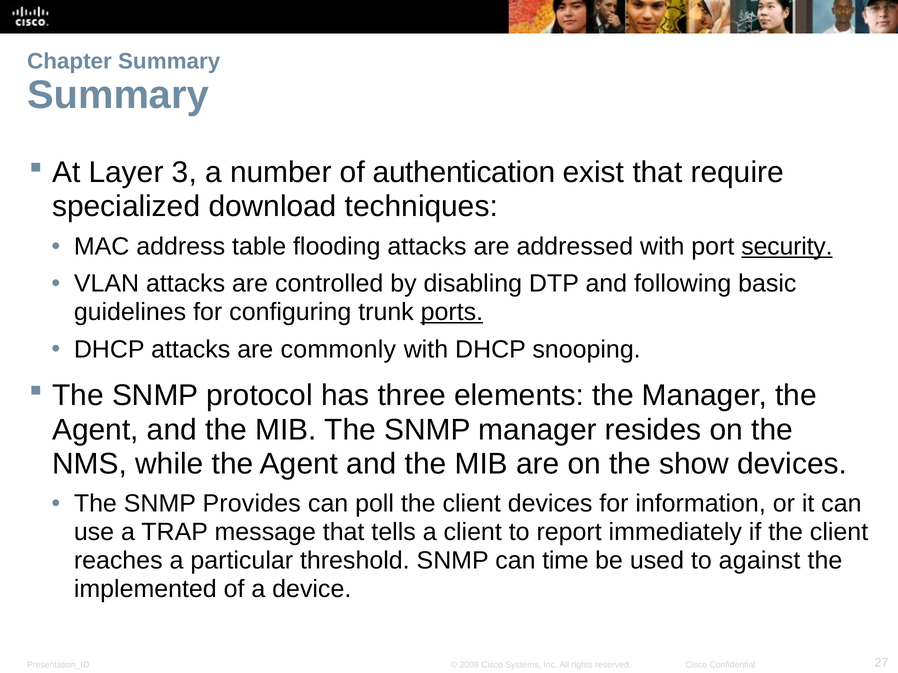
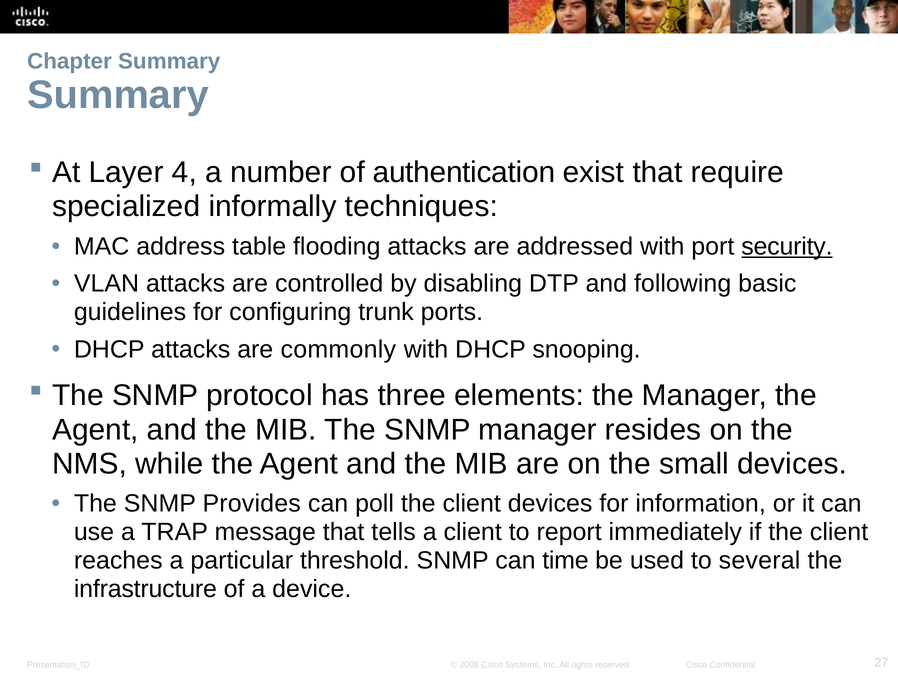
3: 3 -> 4
download: download -> informally
ports underline: present -> none
show: show -> small
against: against -> several
implemented: implemented -> infrastructure
